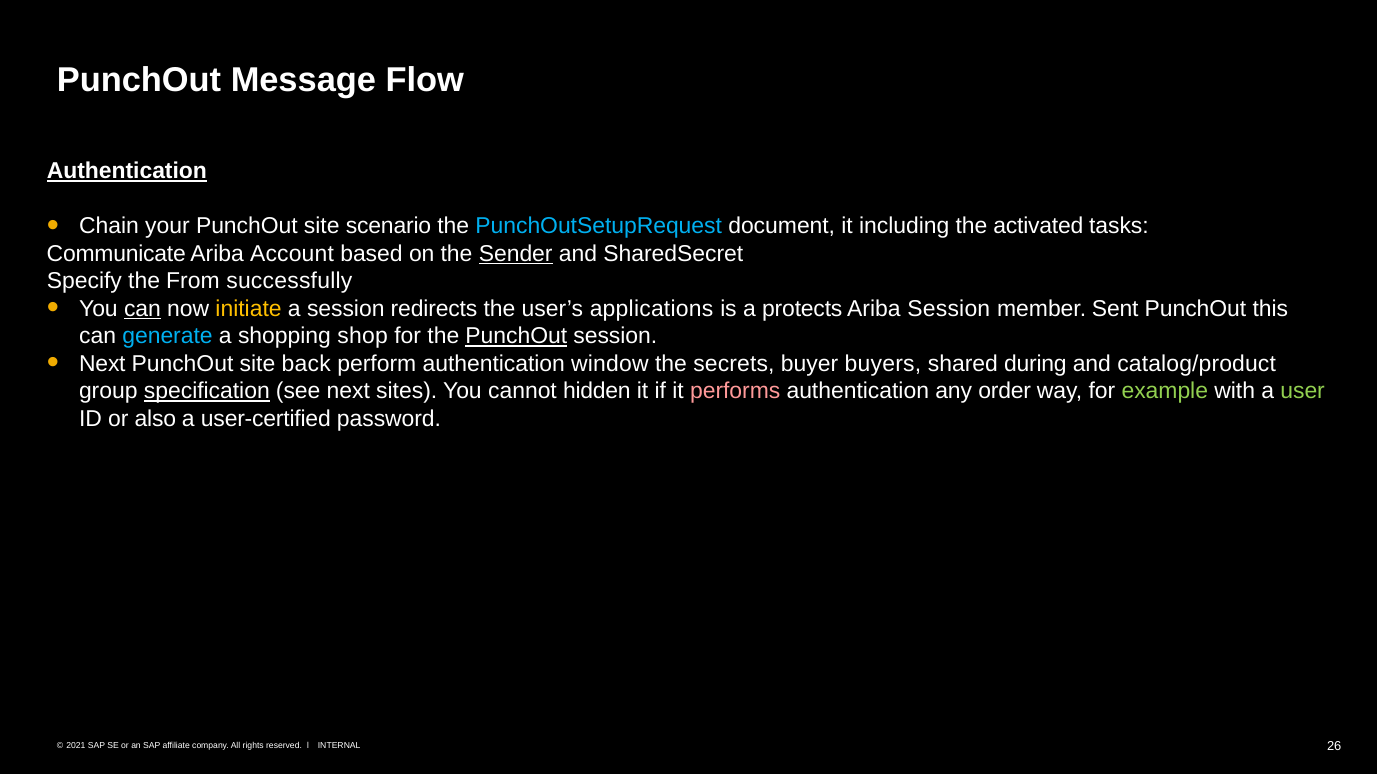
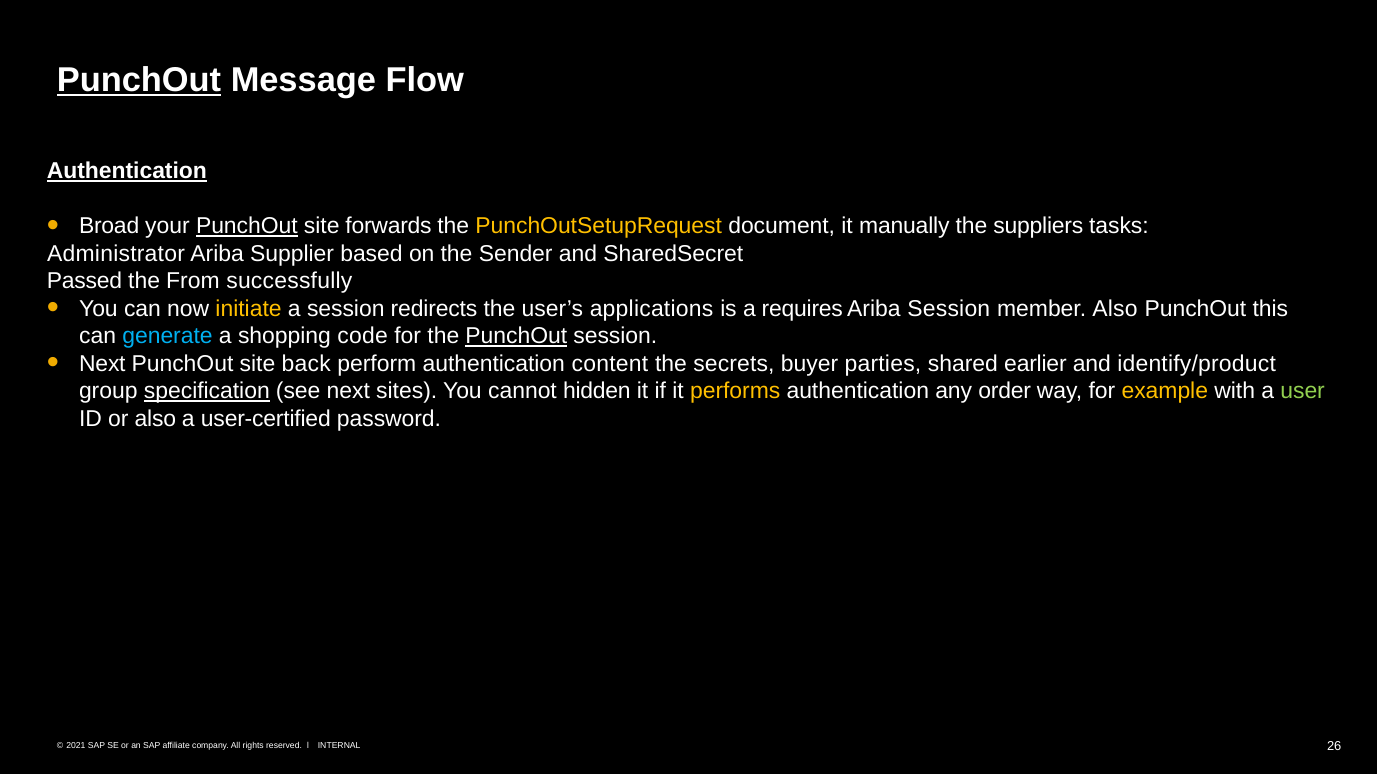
PunchOut at (139, 80) underline: none -> present
Chain: Chain -> Broad
PunchOut at (247, 226) underline: none -> present
scenario: scenario -> forwards
PunchOutSetupRequest colour: light blue -> yellow
including: including -> manually
activated: activated -> suppliers
Communicate: Communicate -> Administrator
Account: Account -> Supplier
Sender underline: present -> none
Specify: Specify -> Passed
can at (142, 309) underline: present -> none
protects: protects -> requires
member Sent: Sent -> Also
shop: shop -> code
window: window -> content
buyers: buyers -> parties
during: during -> earlier
catalog/product: catalog/product -> identify/product
performs colour: pink -> yellow
example colour: light green -> yellow
